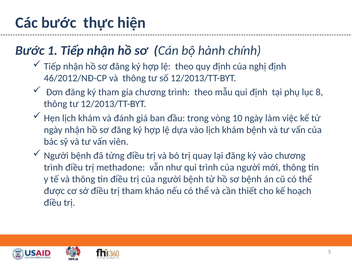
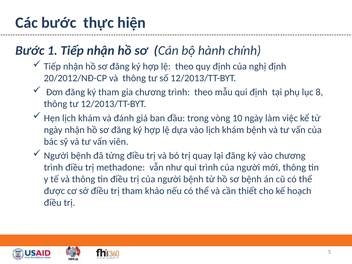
46/2012/NĐ-CP: 46/2012/NĐ-CP -> 20/2012/NĐ-CP
